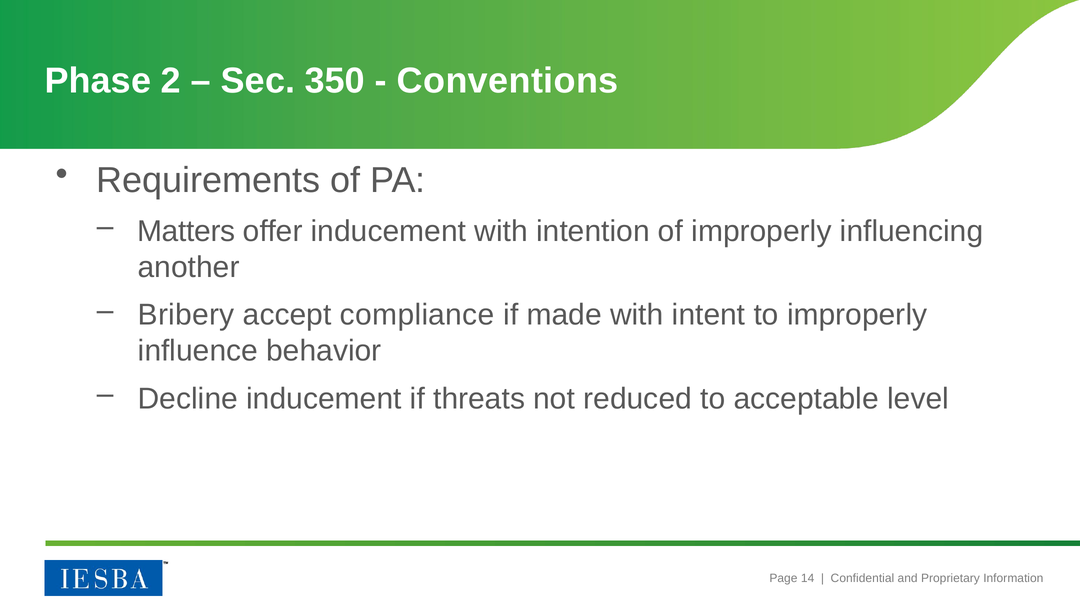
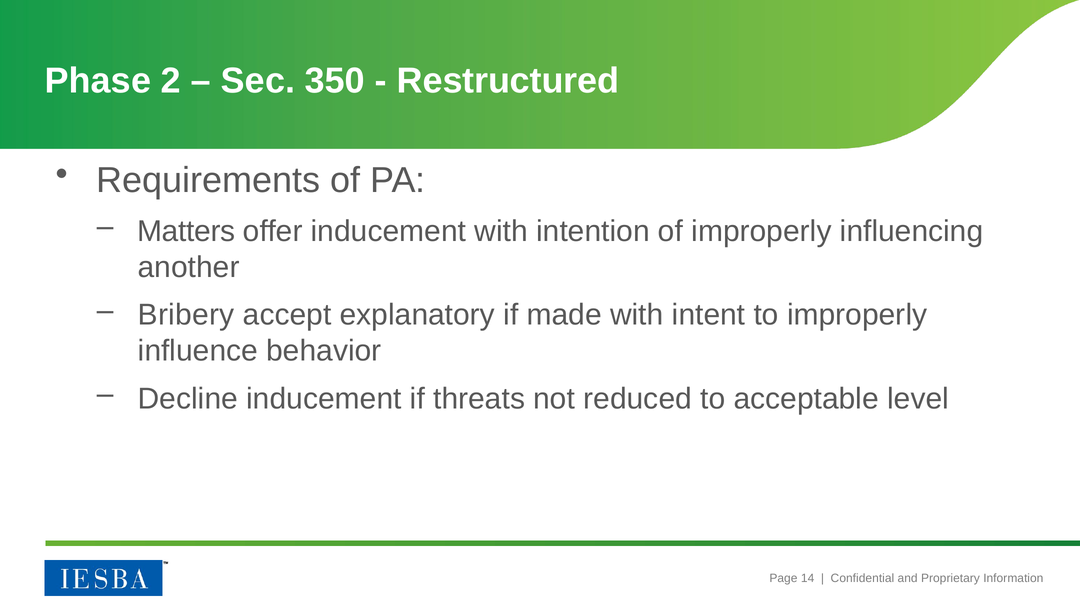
Conventions: Conventions -> Restructured
compliance: compliance -> explanatory
